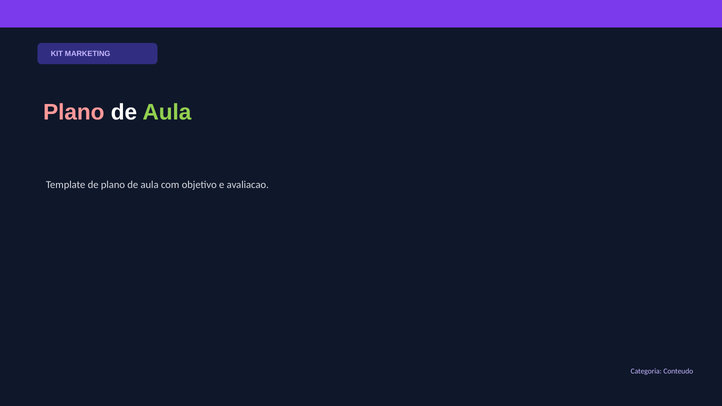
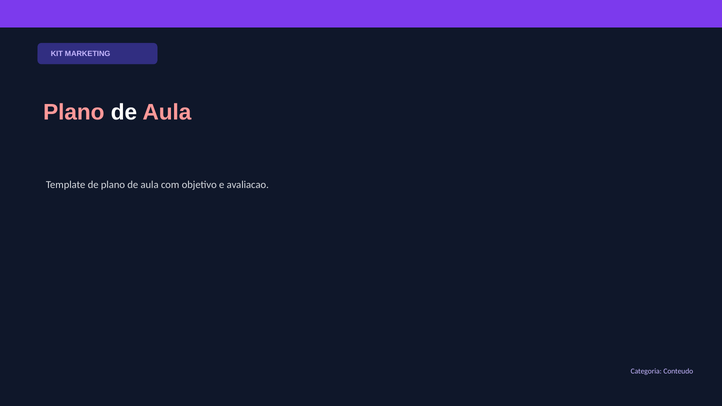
Aula at (167, 113) colour: light green -> pink
